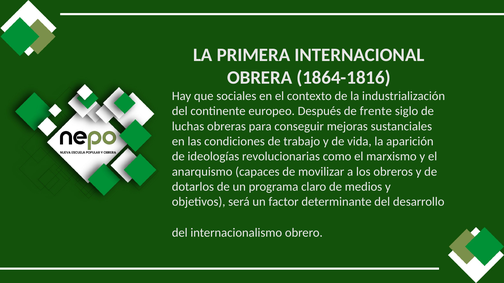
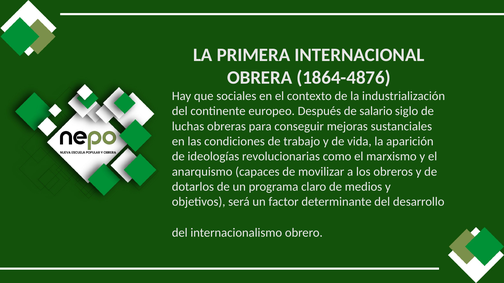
1864-1816: 1864-1816 -> 1864-4876
frente: frente -> salario
